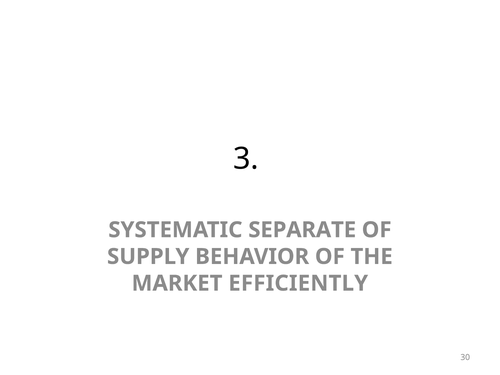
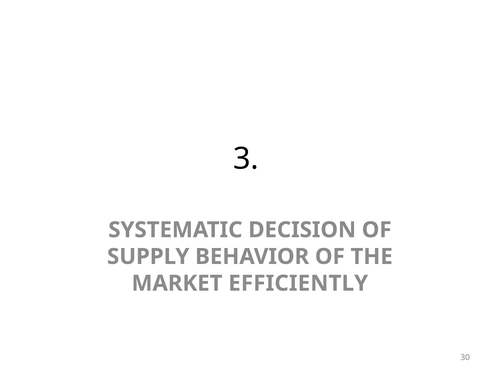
SEPARATE: SEPARATE -> DECISION
